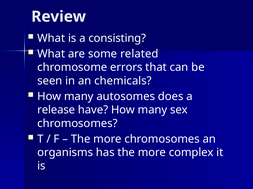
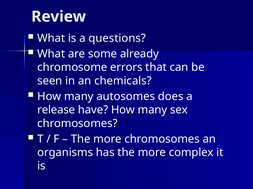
consisting: consisting -> questions
related: related -> already
